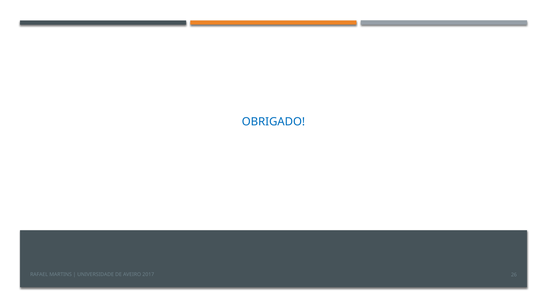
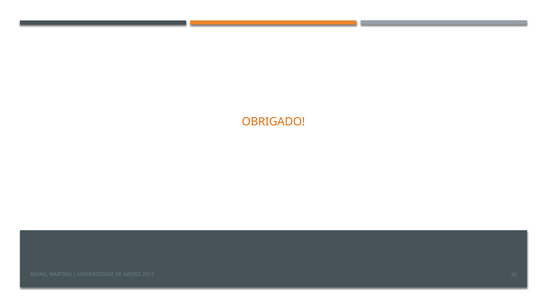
OBRIGADO colour: blue -> orange
